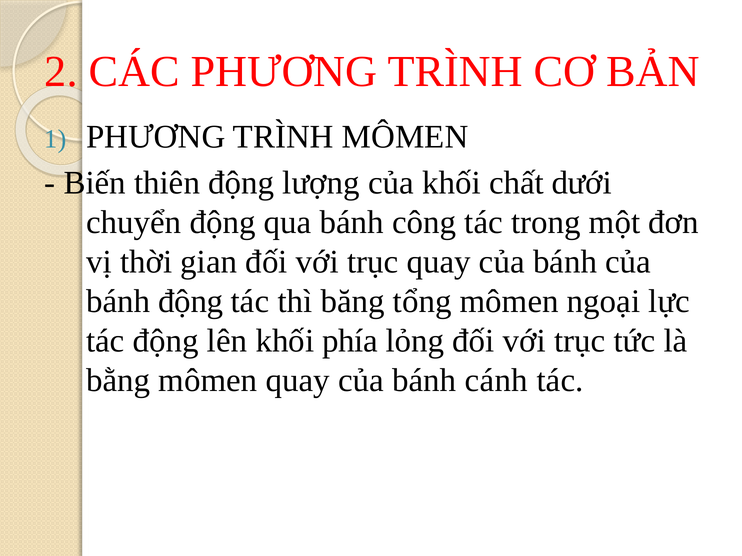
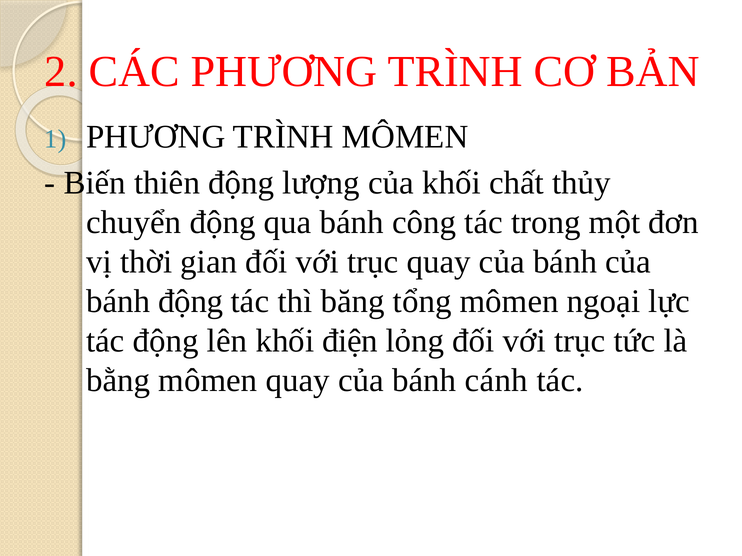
dưới: dưới -> thủy
phía: phía -> điện
